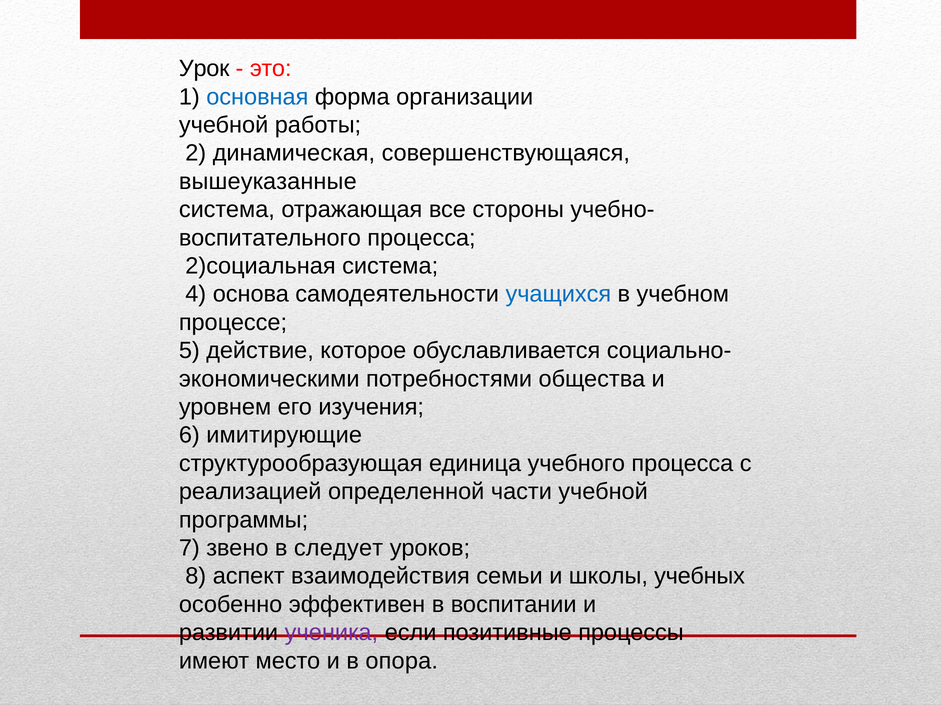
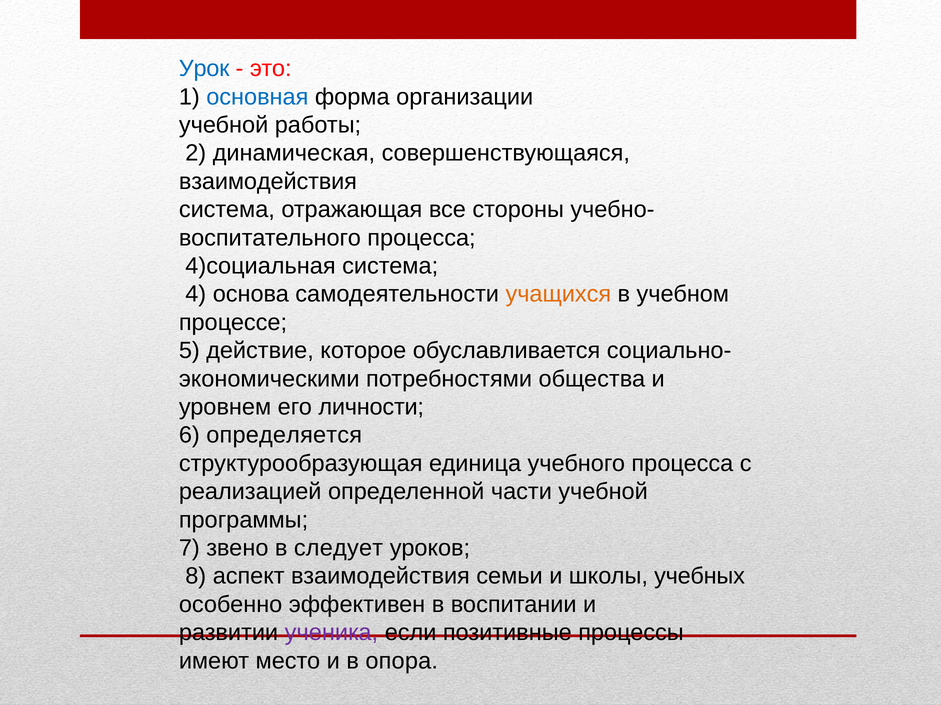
Урок colour: black -> blue
вышеуказанные at (268, 182): вышеуказанные -> взаимодействия
2)социальная: 2)социальная -> 4)социальная
учащихся colour: blue -> orange
изучения: изучения -> личности
имитирующие: имитирующие -> определяется
